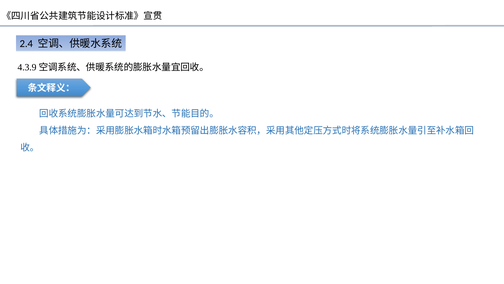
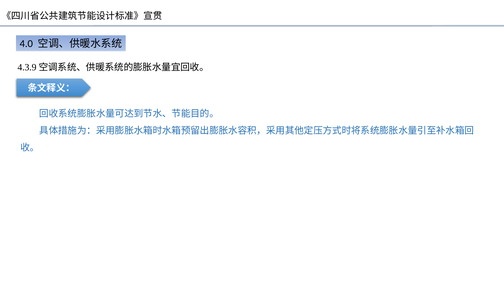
2.4: 2.4 -> 4.0
